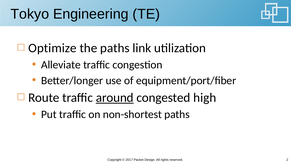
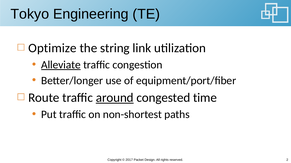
the paths: paths -> string
Alleviate underline: none -> present
high: high -> time
